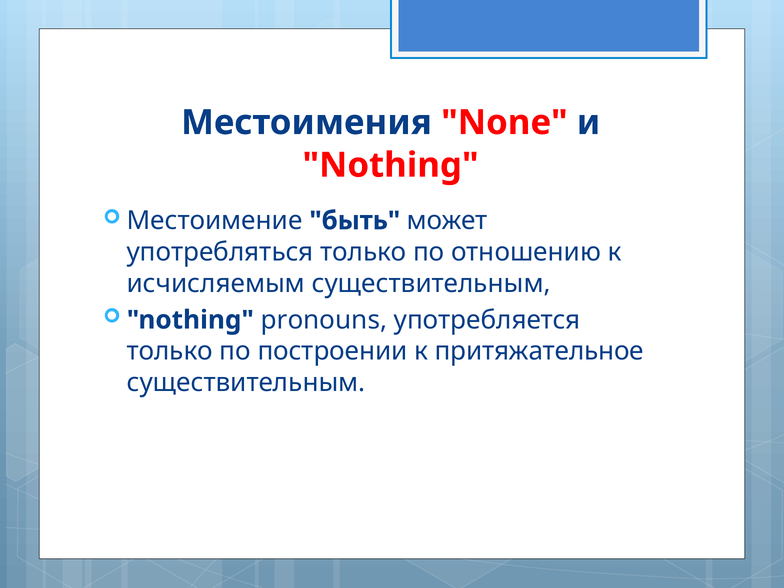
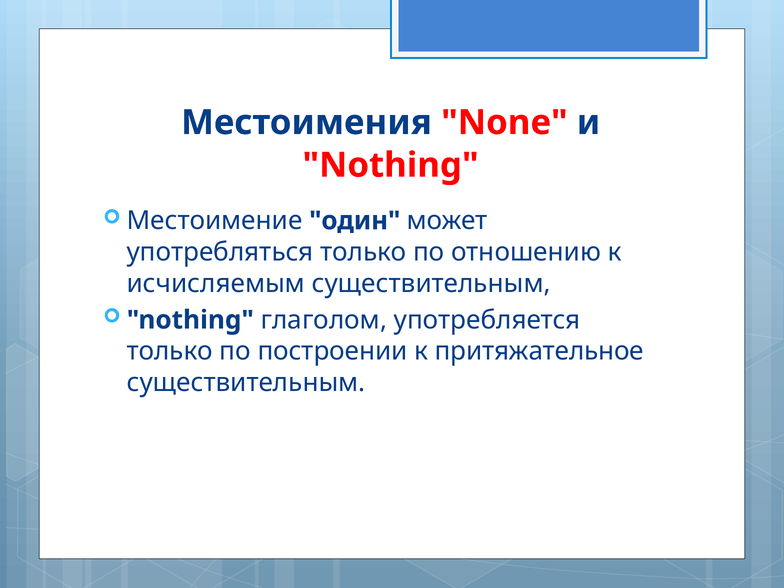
быть: быть -> один
pronouns: pronouns -> глаголом
